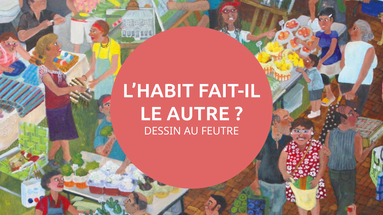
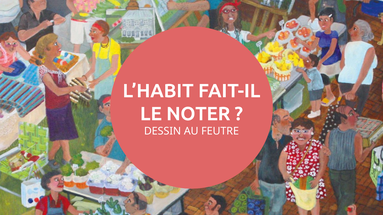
AUTRE: AUTRE -> NOTER
